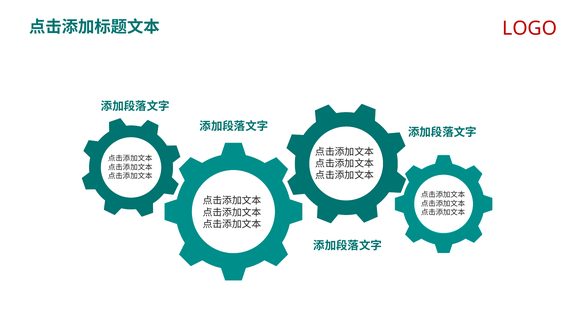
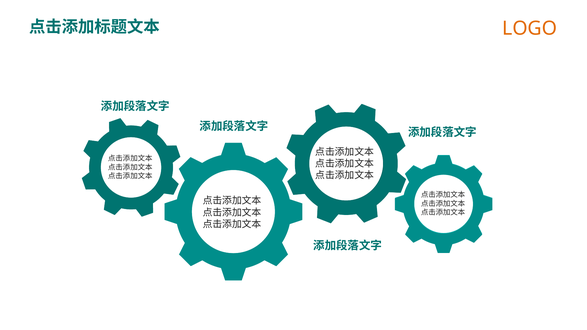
LOGO colour: red -> orange
